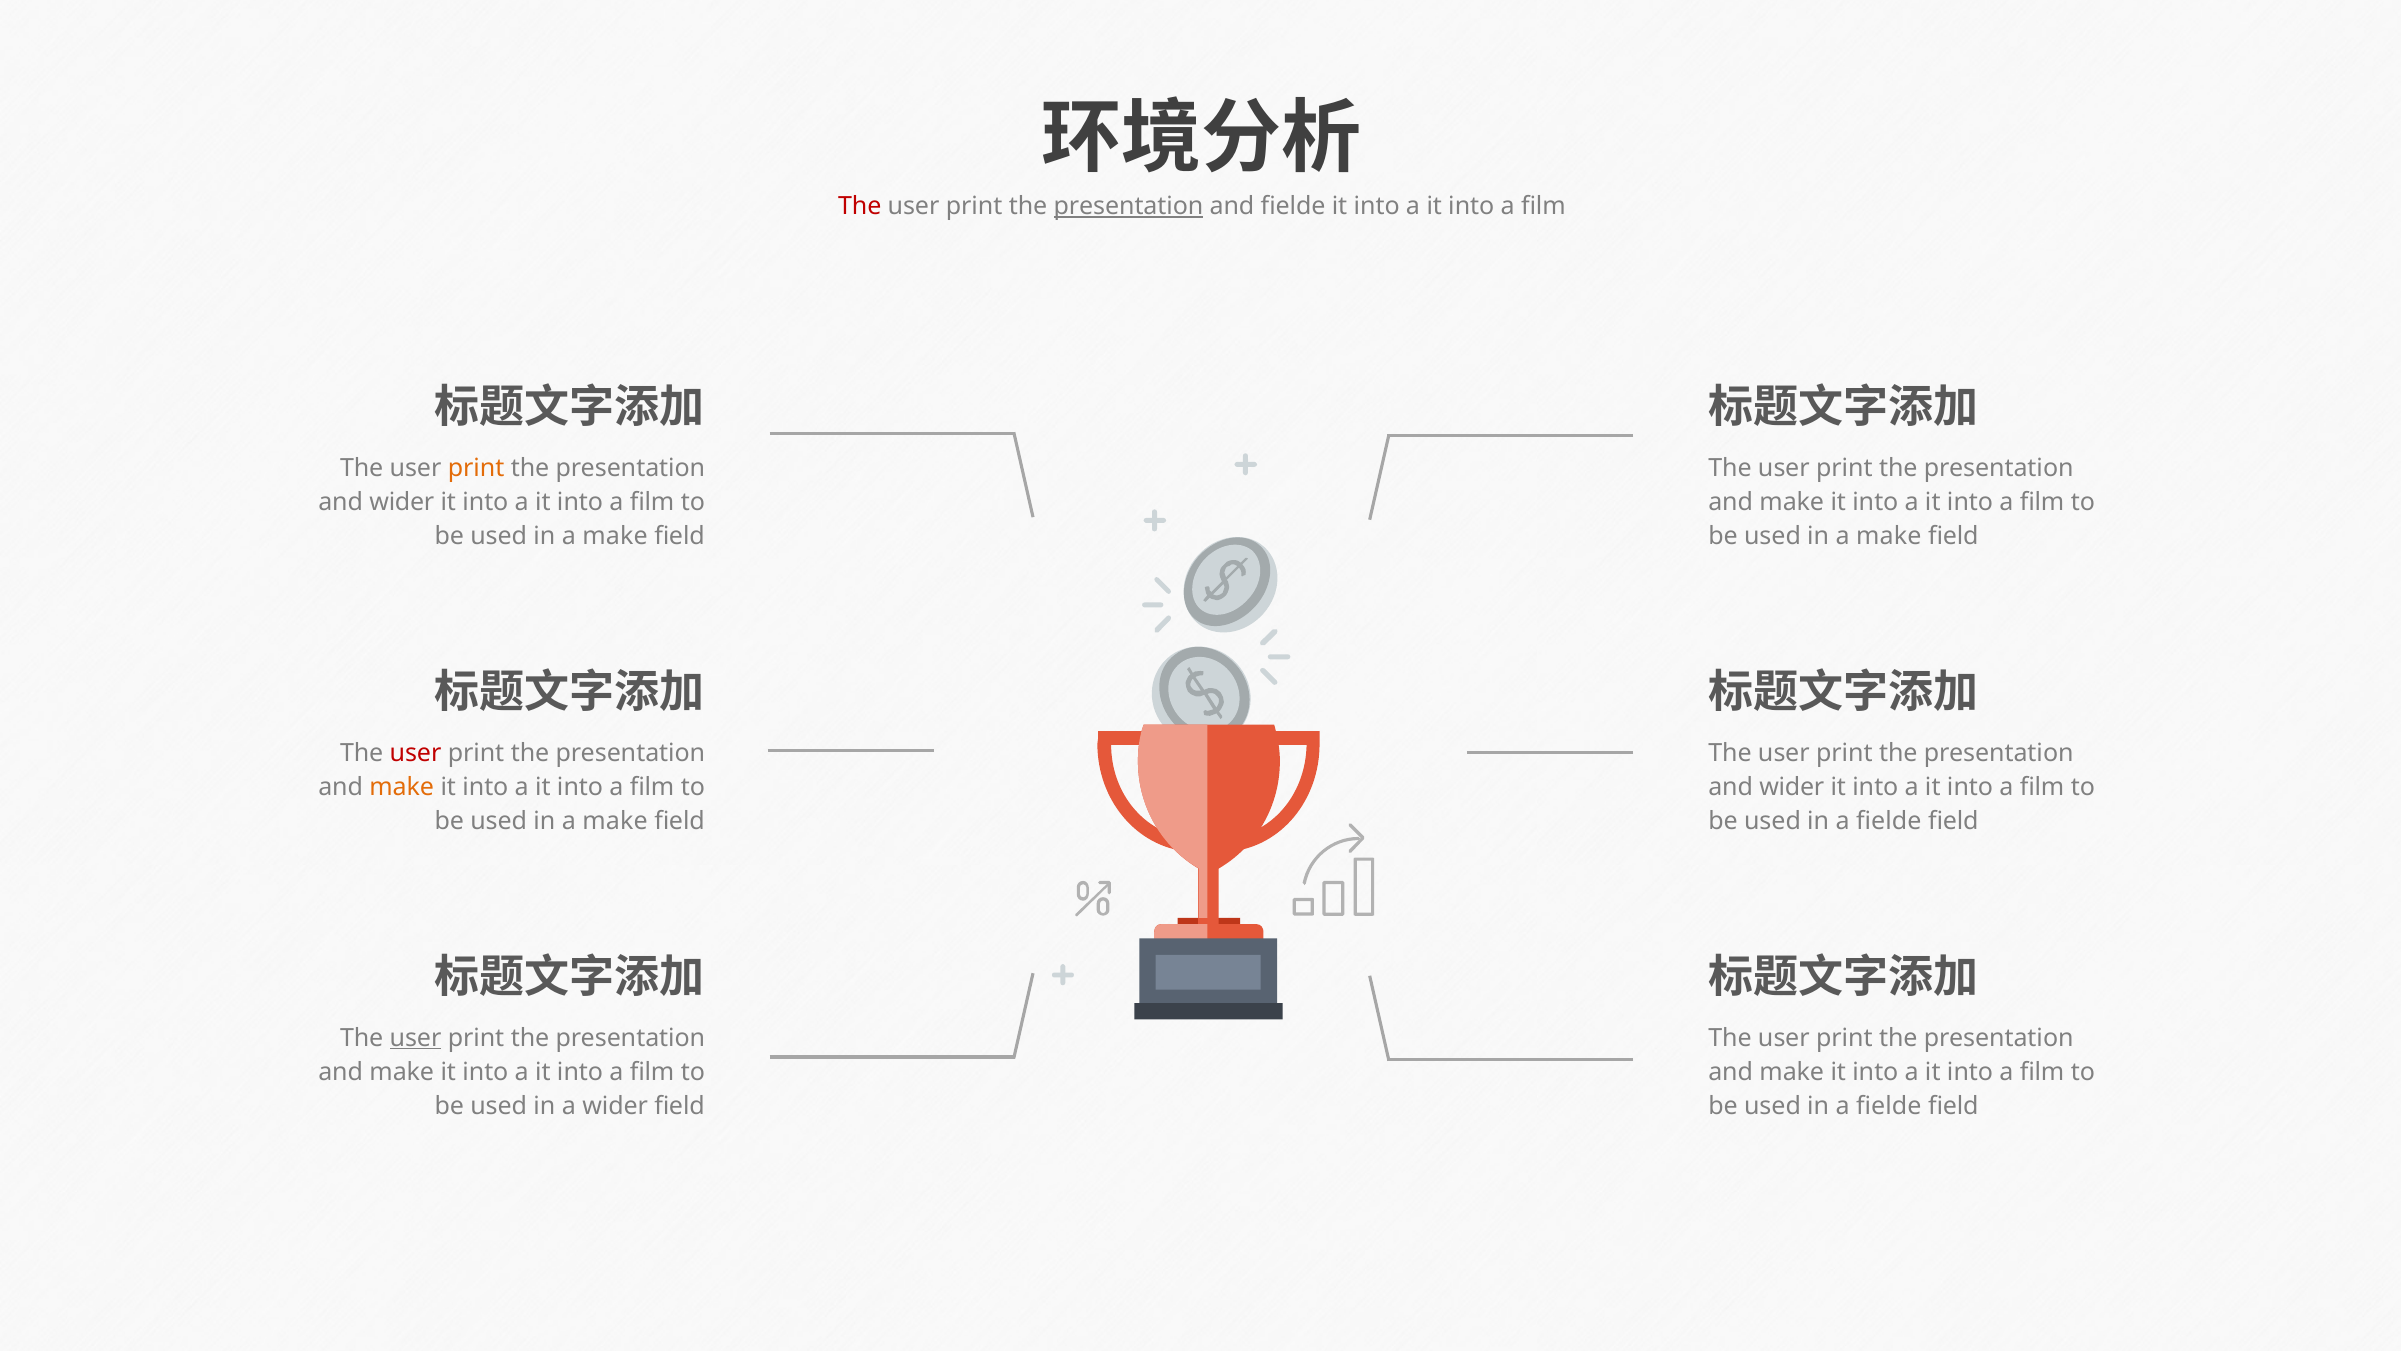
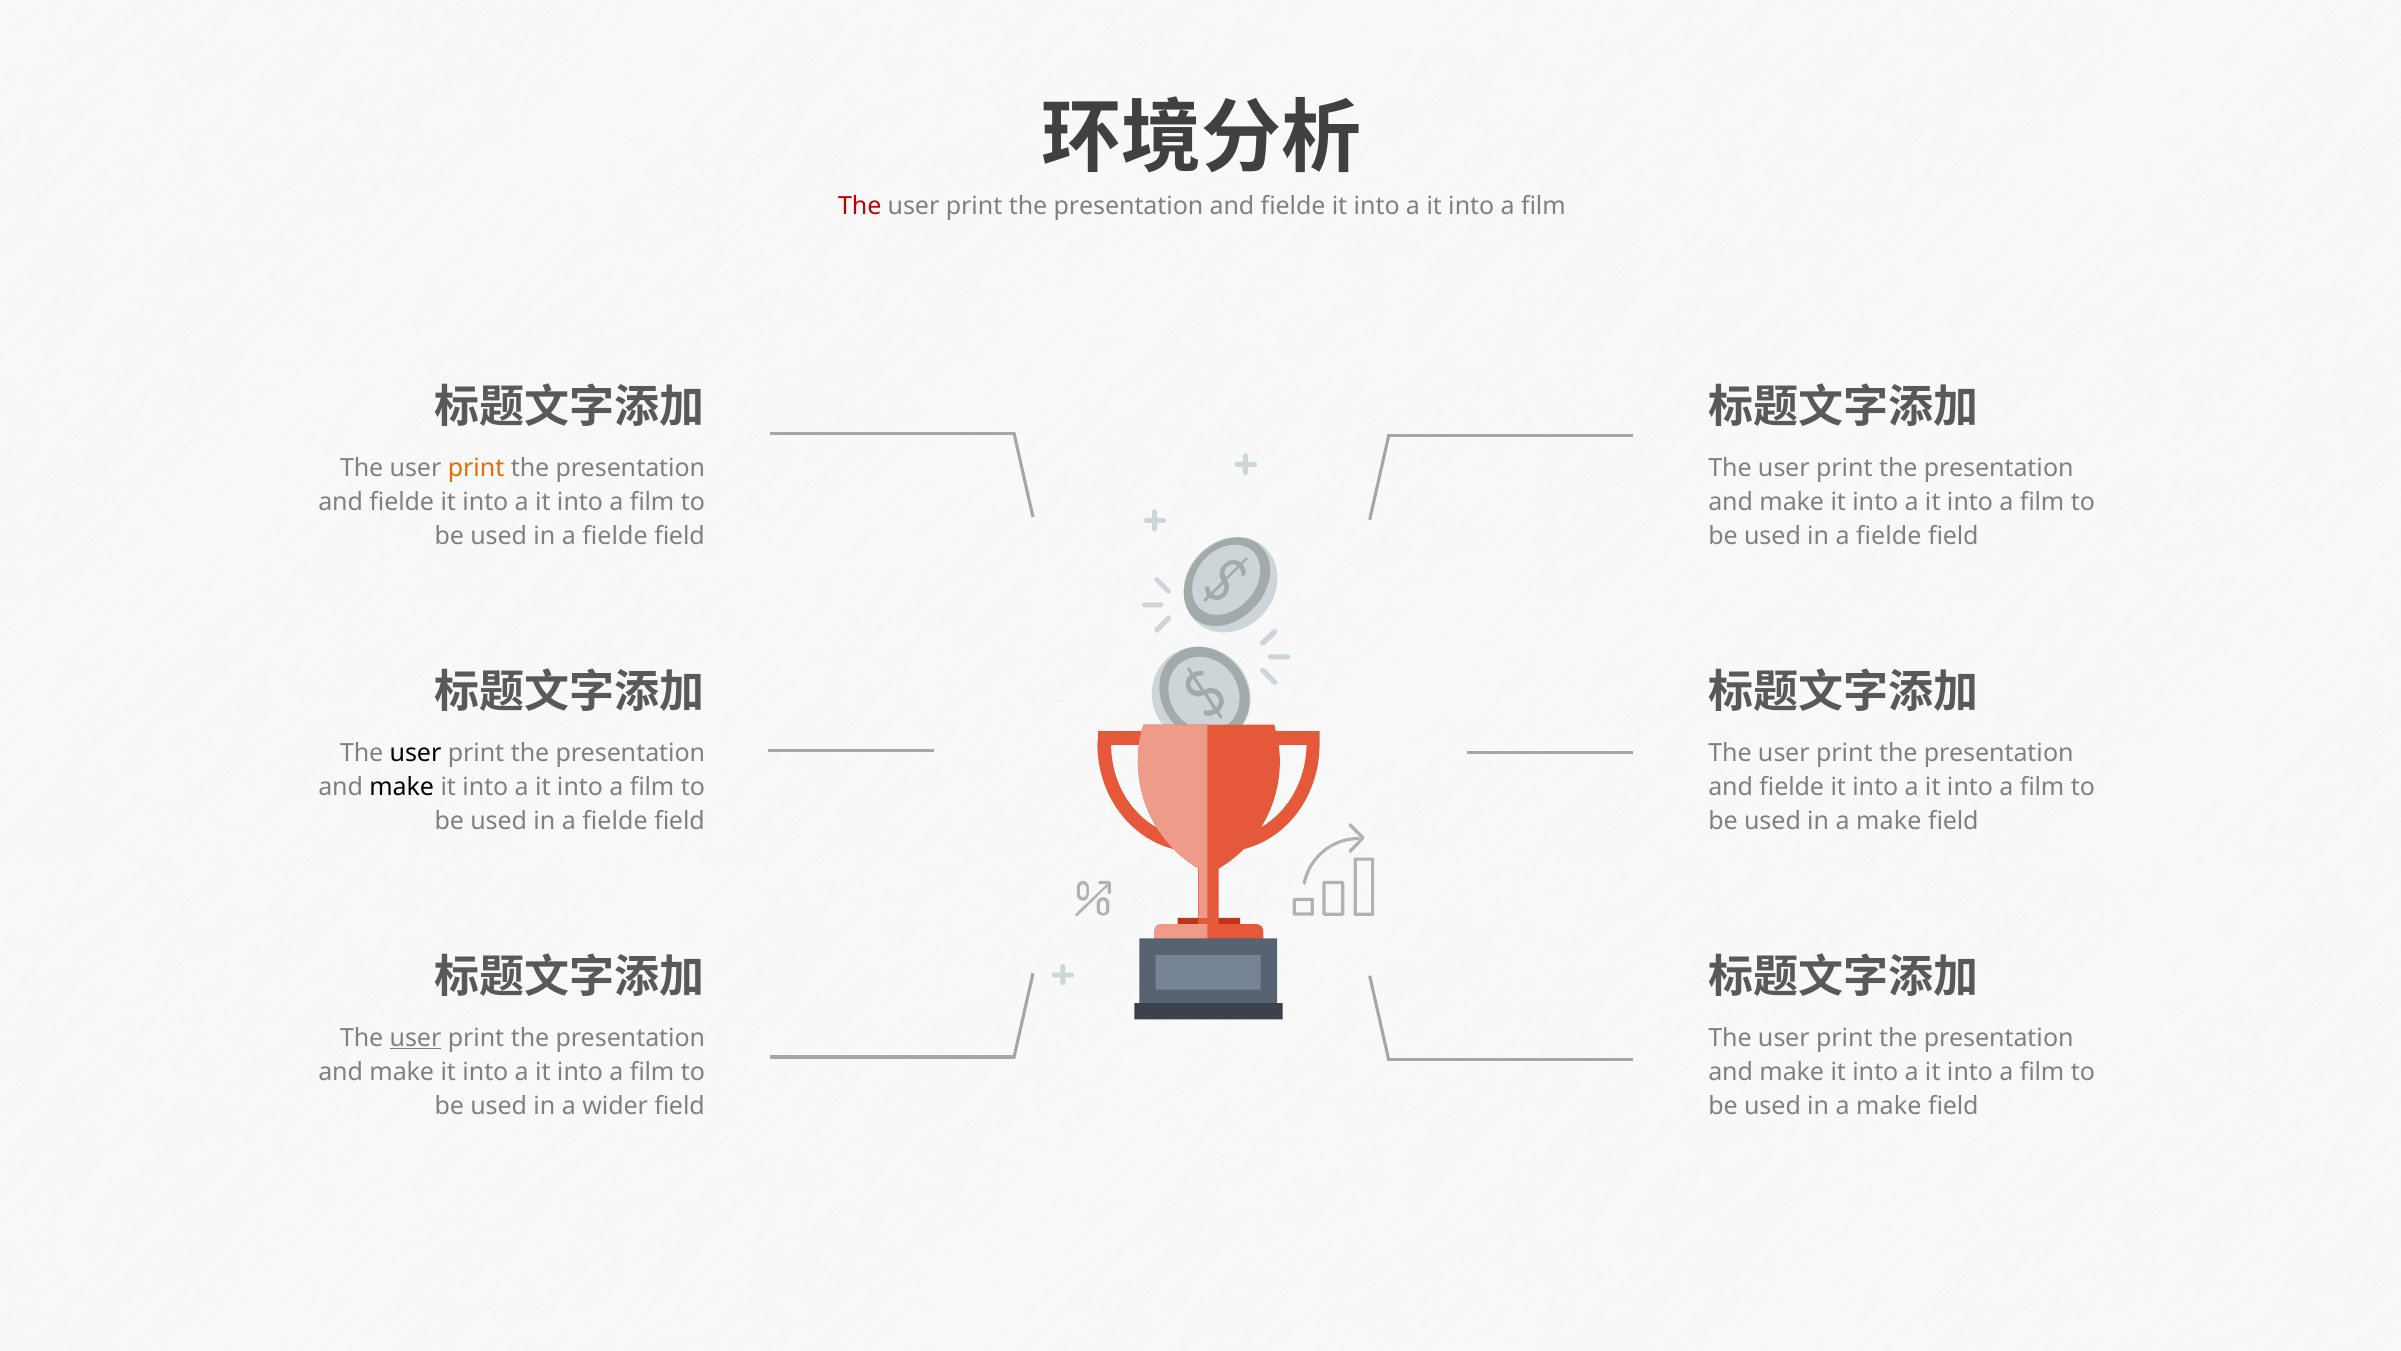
presentation at (1128, 206) underline: present -> none
wider at (402, 502): wider -> fielde
make at (615, 536): make -> fielde
make at (1889, 536): make -> fielde
user at (415, 753) colour: red -> black
make at (402, 787) colour: orange -> black
wider at (1792, 787): wider -> fielde
make at (615, 821): make -> fielde
fielde at (1889, 821): fielde -> make
fielde at (1889, 1106): fielde -> make
